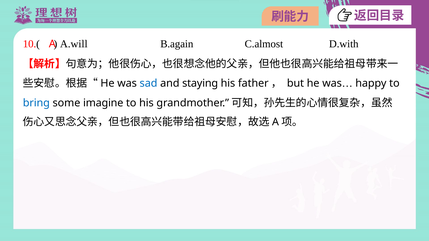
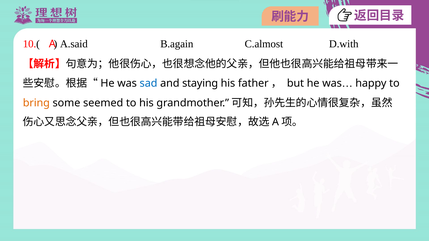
A.will: A.will -> A.said
bring colour: blue -> orange
imagine: imagine -> seemed
